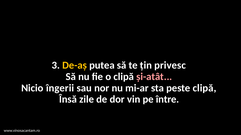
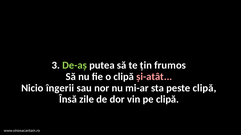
De-aș colour: yellow -> light green
privesc: privesc -> frumos
pe între: între -> clipă
